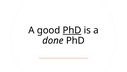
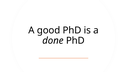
PhD at (72, 30) underline: present -> none
